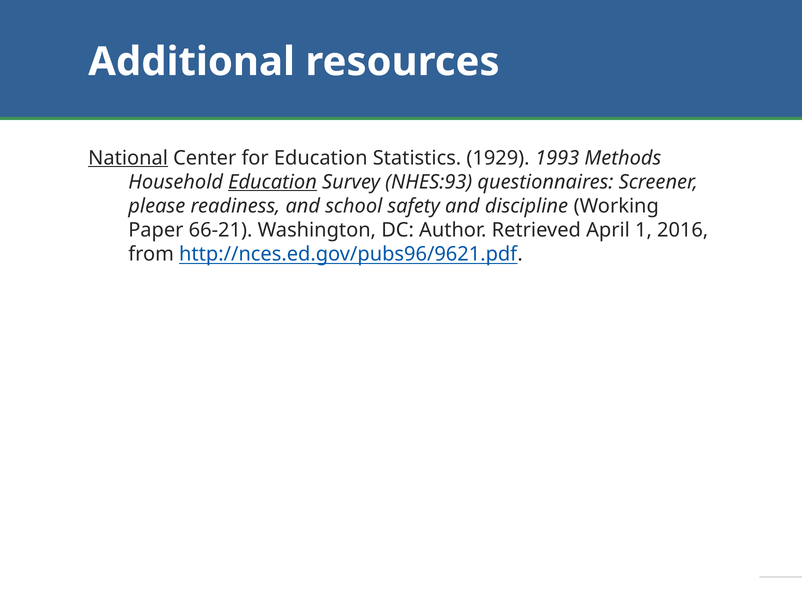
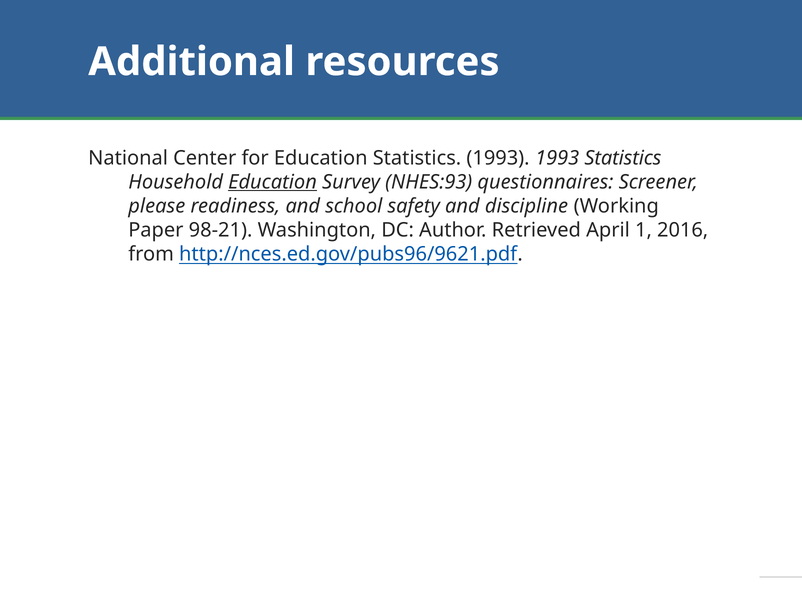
National underline: present -> none
Statistics 1929: 1929 -> 1993
1993 Methods: Methods -> Statistics
66-21: 66-21 -> 98-21
